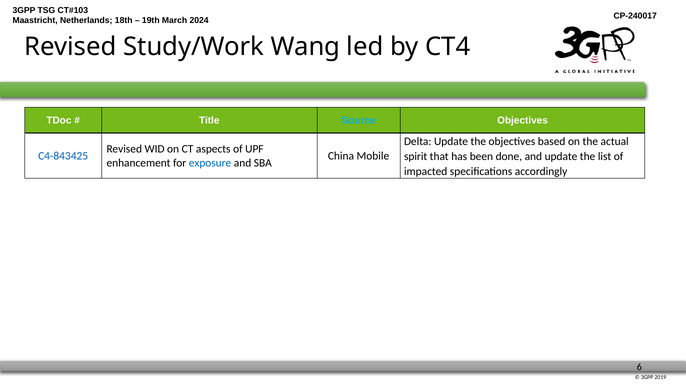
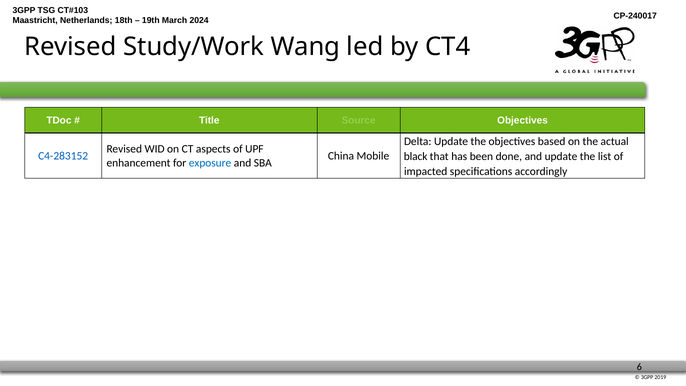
Source colour: light blue -> light green
C4-843425: C4-843425 -> C4-283152
spirit: spirit -> black
